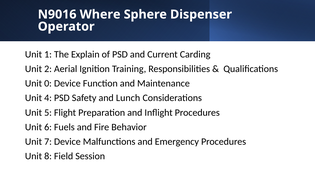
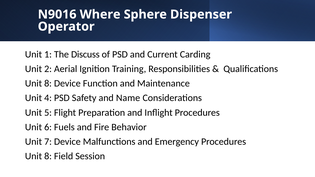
Explain: Explain -> Discuss
0 at (48, 84): 0 -> 8
Lunch: Lunch -> Name
